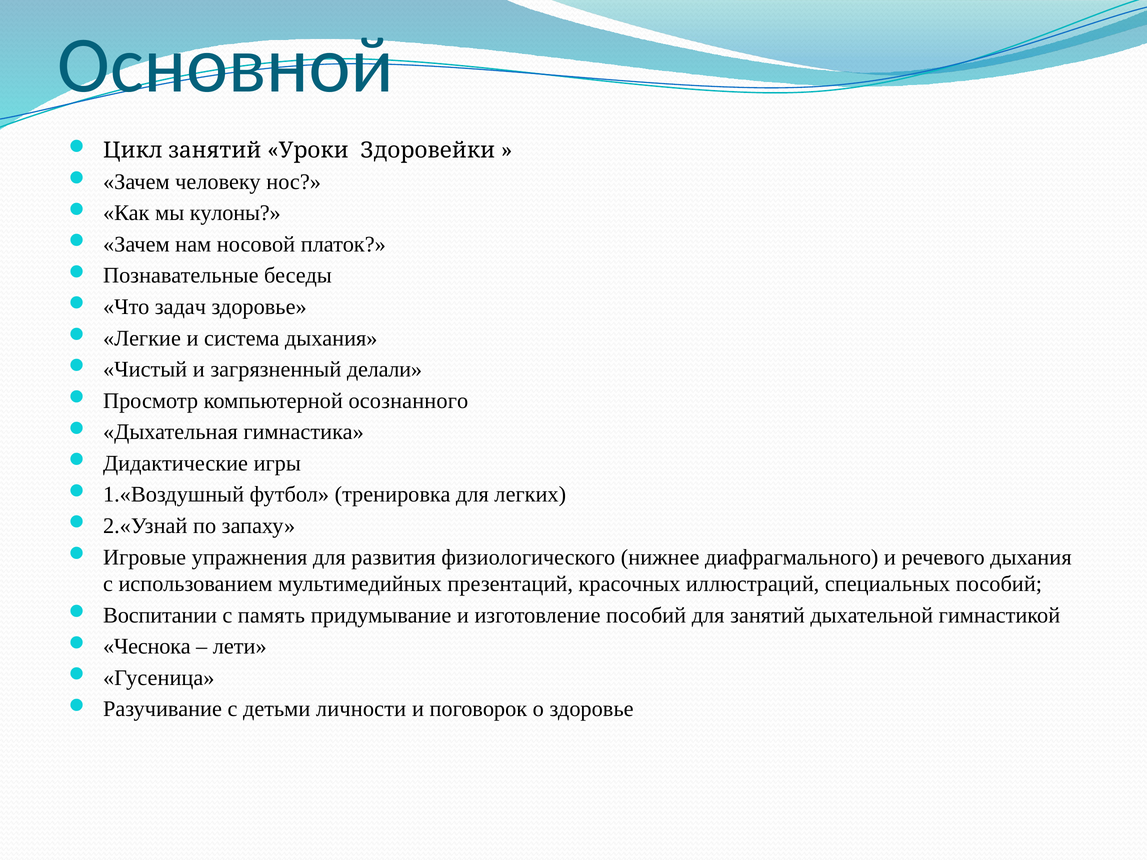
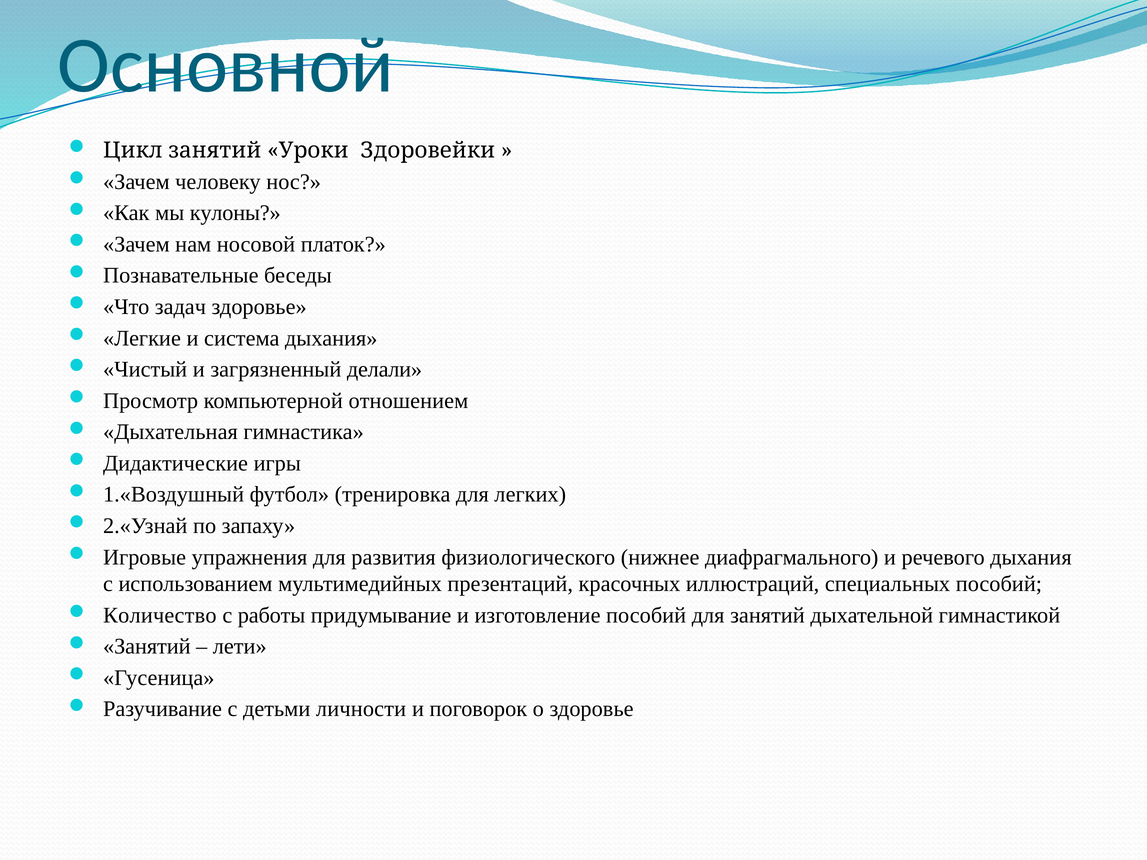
осознанного: осознанного -> отношением
Воспитании: Воспитании -> Количество
память: память -> работы
Чеснока at (147, 647): Чеснока -> Занятий
